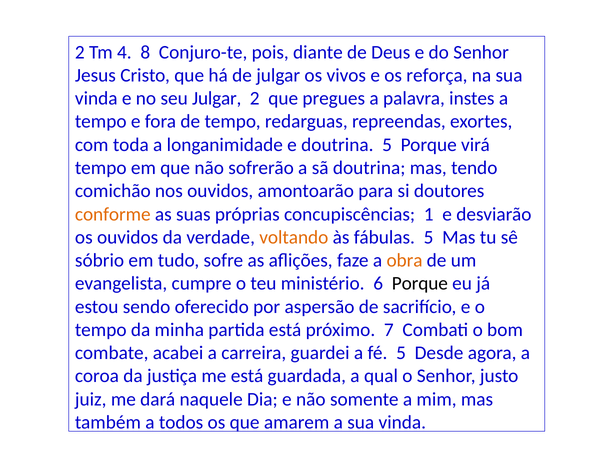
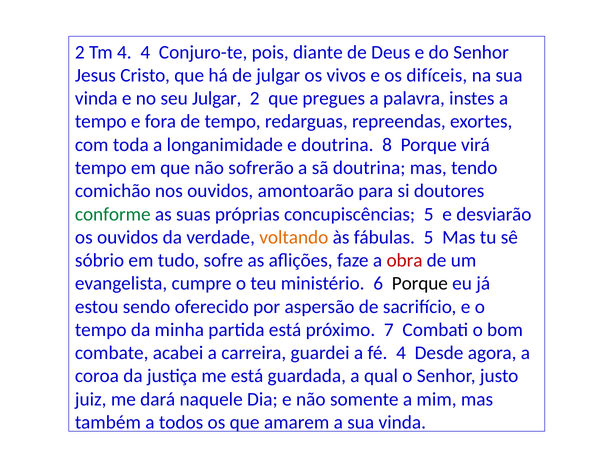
4 8: 8 -> 4
reforça: reforça -> difíceis
doutrina 5: 5 -> 8
conforme colour: orange -> green
concupiscências 1: 1 -> 5
obra colour: orange -> red
fé 5: 5 -> 4
